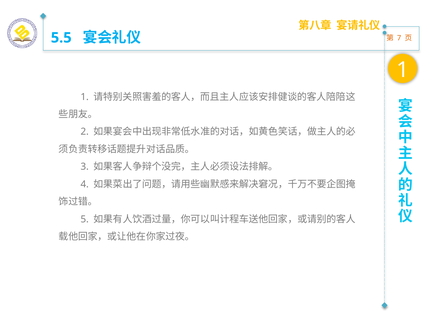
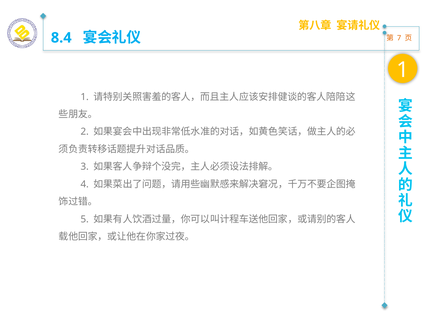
5.5: 5.5 -> 8.4
